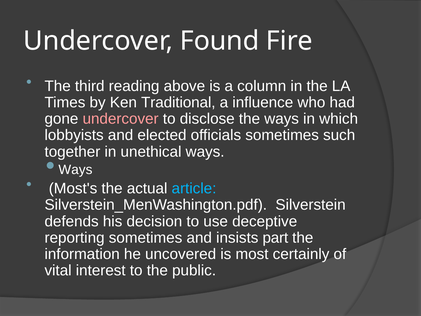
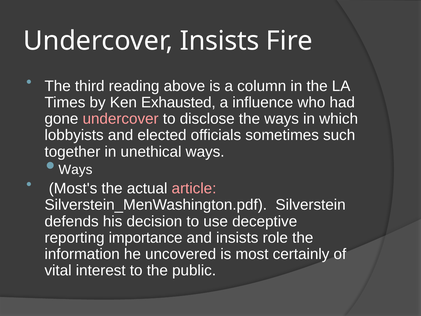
Undercover Found: Found -> Insists
Traditional: Traditional -> Exhausted
article colour: light blue -> pink
reporting sometimes: sometimes -> importance
part: part -> role
